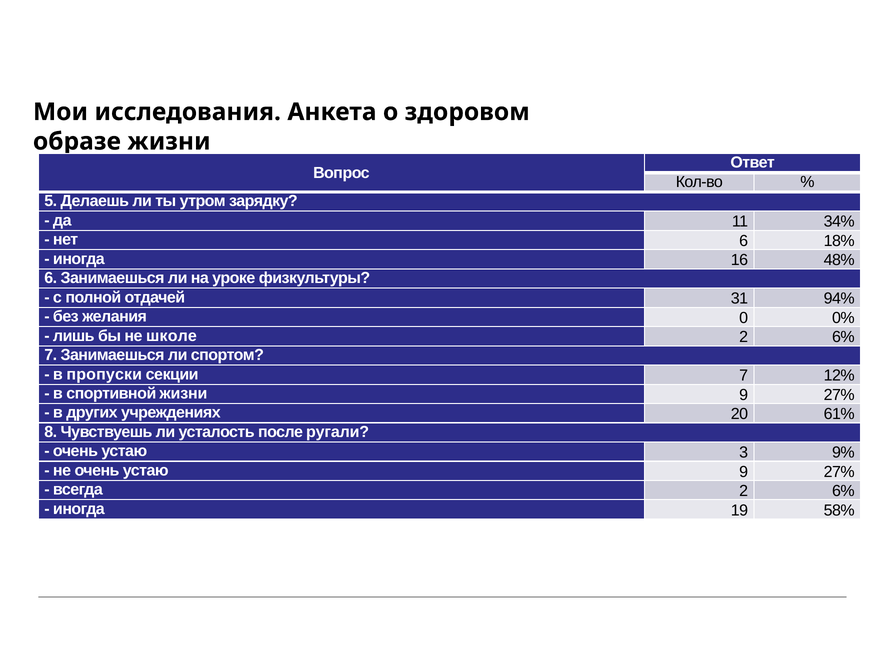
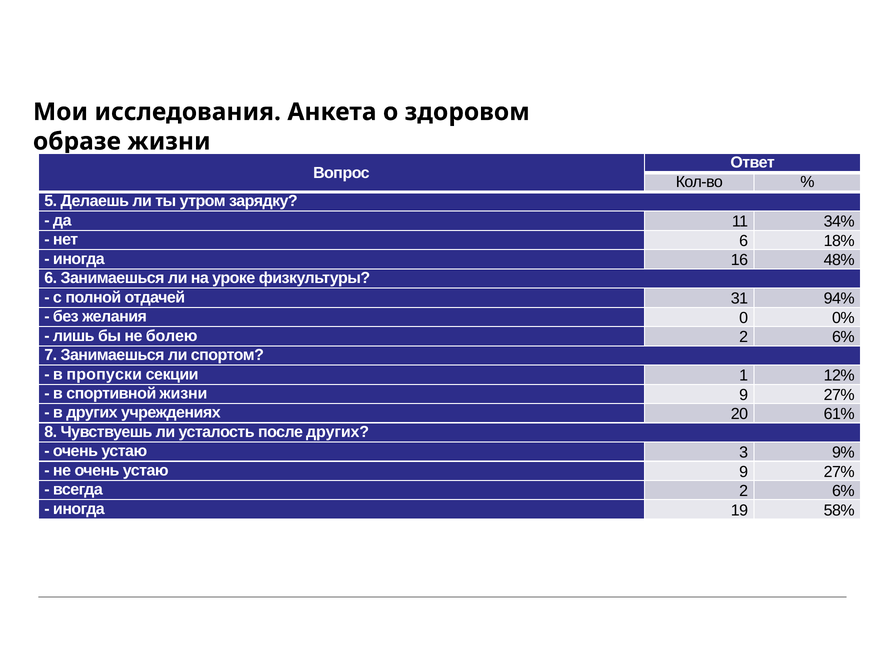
школе: школе -> болею
секции 7: 7 -> 1
после ругали: ругали -> других
